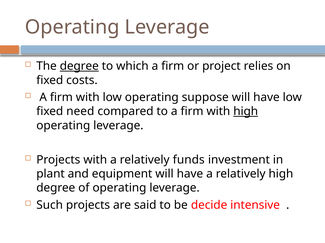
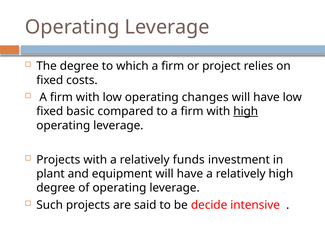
degree at (79, 66) underline: present -> none
suppose: suppose -> changes
need: need -> basic
